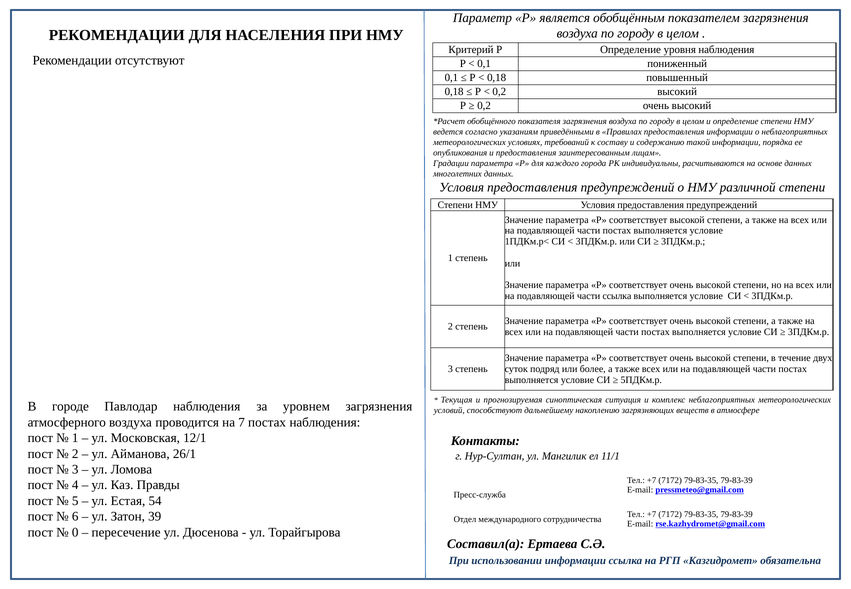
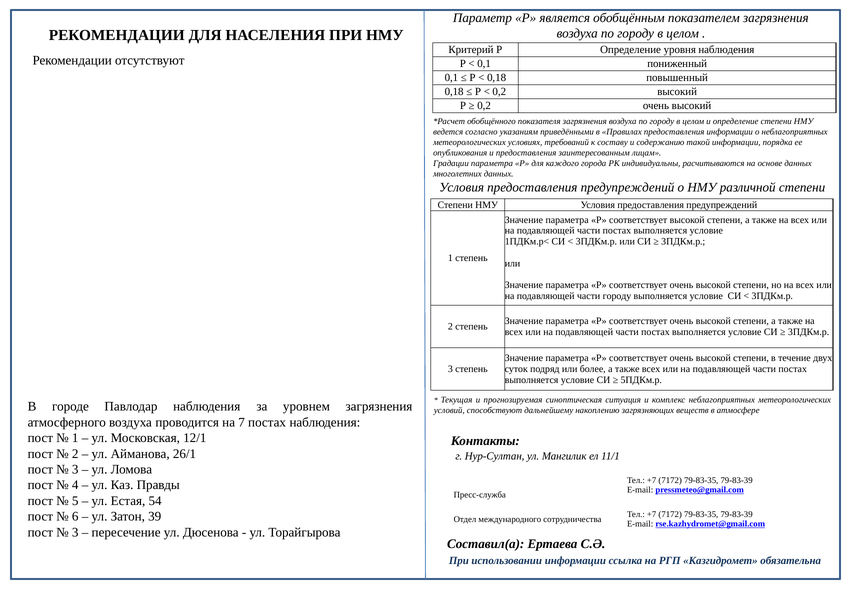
части ссылка: ссылка -> городу
0 at (75, 532): 0 -> 3
